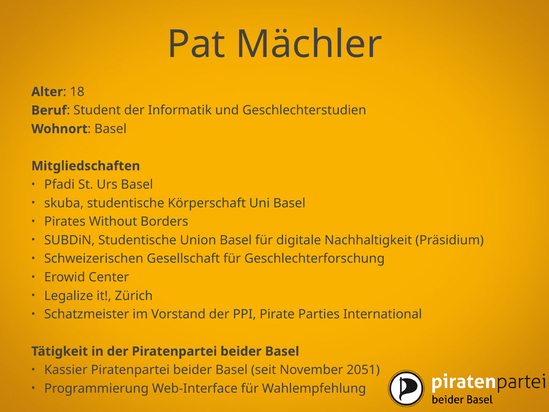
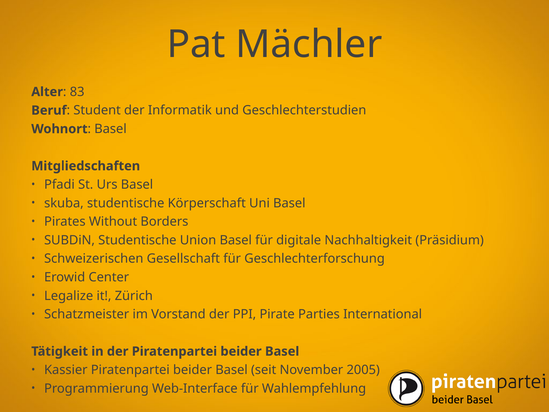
18: 18 -> 83
2051: 2051 -> 2005
